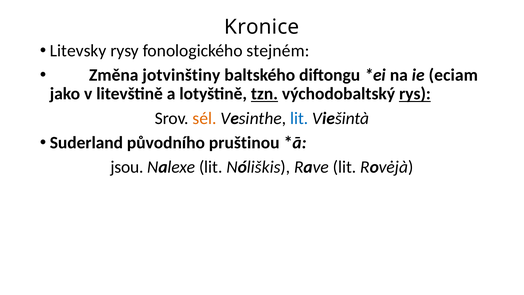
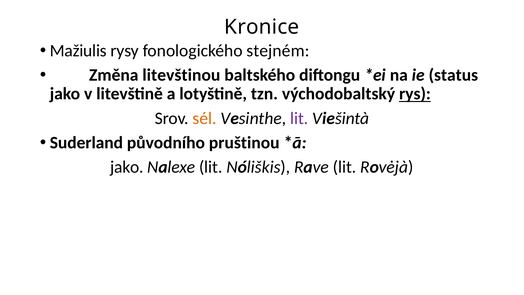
Litevsky: Litevsky -> Mažiulis
jotvinštiny: jotvinštiny -> litevštinou
eciam: eciam -> status
tzn underline: present -> none
lit at (299, 118) colour: blue -> purple
jsou at (127, 167): jsou -> jako
